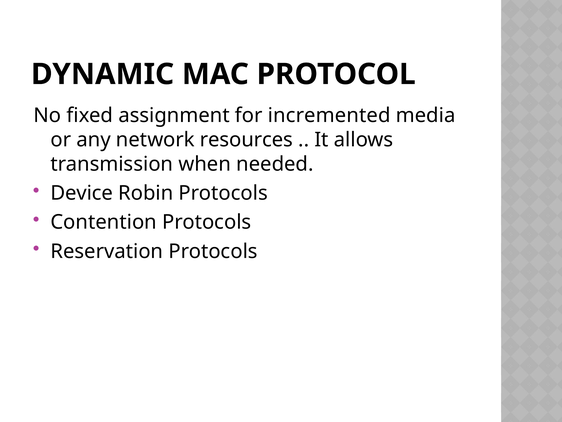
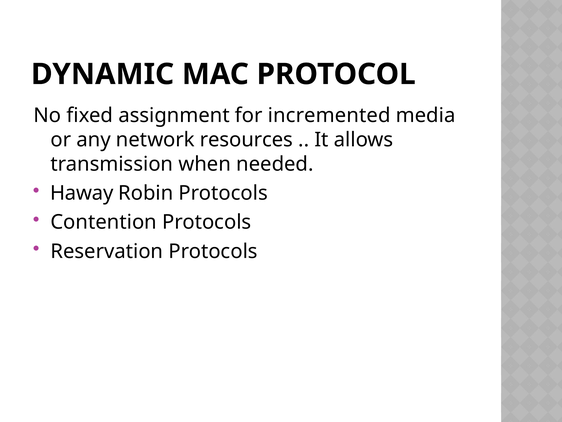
Device: Device -> Haway
